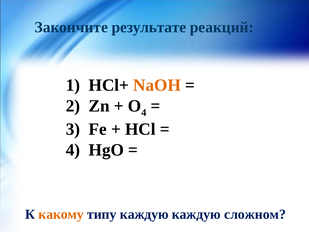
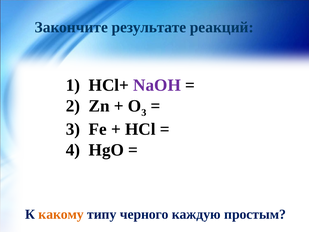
NaOH colour: orange -> purple
4 at (144, 112): 4 -> 3
типу каждую: каждую -> черного
сложном: сложном -> простым
